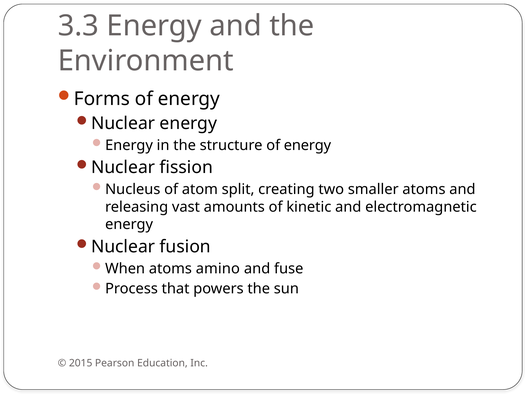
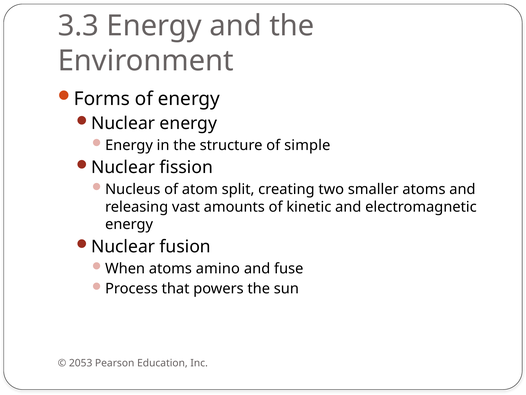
structure of energy: energy -> simple
2015: 2015 -> 2053
